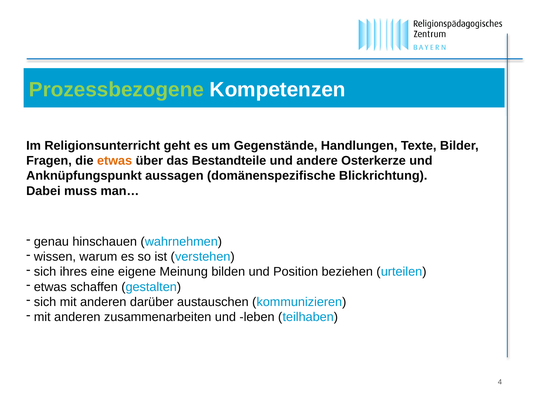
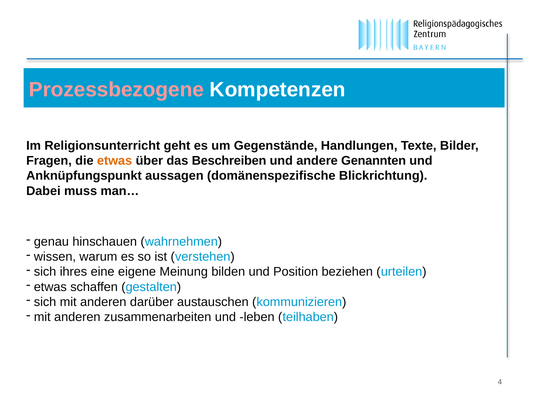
Prozessbezogene colour: light green -> pink
Bestandteile: Bestandteile -> Beschreiben
Osterkerze: Osterkerze -> Genannten
